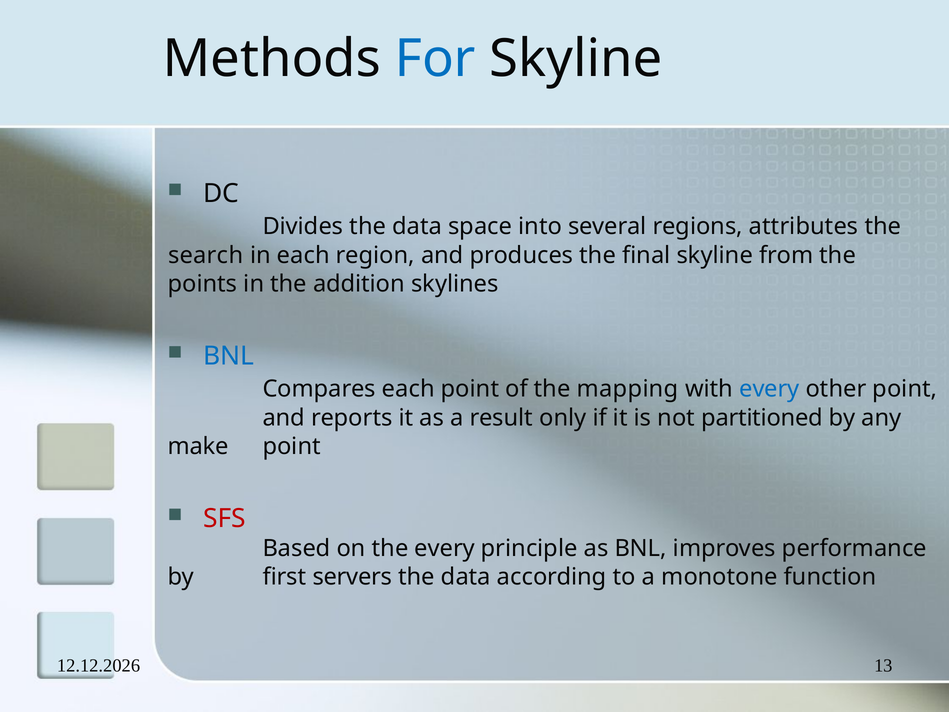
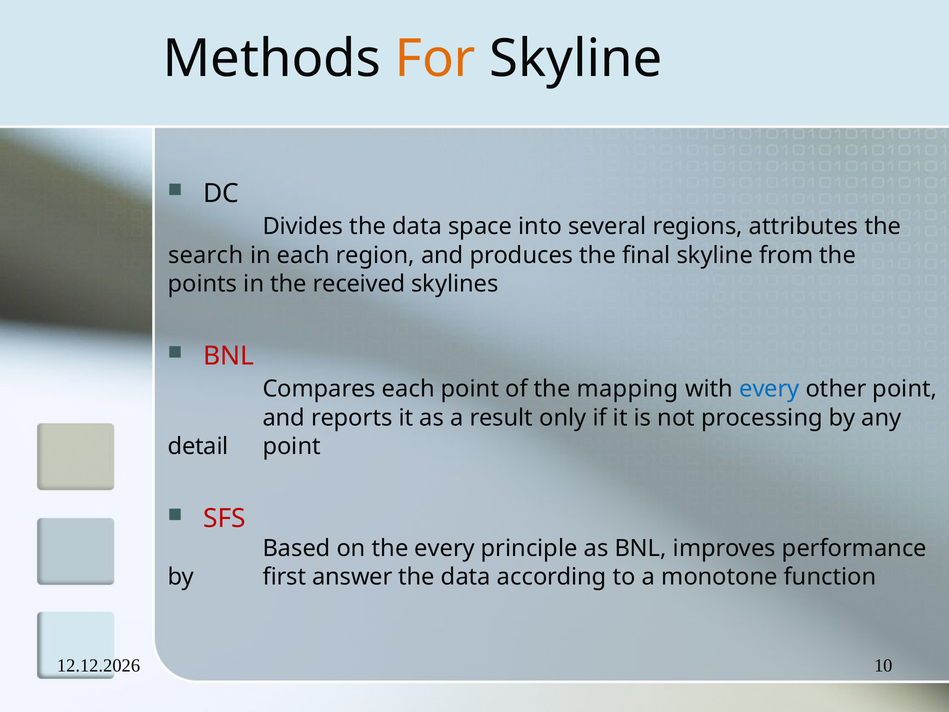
For colour: blue -> orange
addition: addition -> received
BNL at (229, 356) colour: blue -> red
partitioned: partitioned -> processing
make: make -> detail
servers: servers -> answer
13: 13 -> 10
